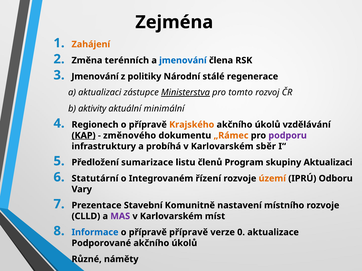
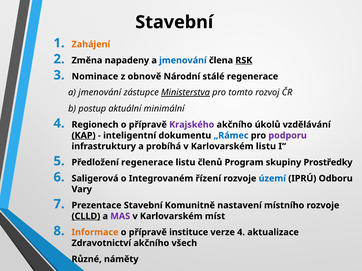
Zejména at (174, 22): Zejména -> Stavební
terénních: terénních -> napadeny
RSK underline: none -> present
Jmenování at (95, 77): Jmenování -> Nominace
politiky: politiky -> obnově
aktualizaci at (100, 93): aktualizaci -> jmenování
aktivity: aktivity -> postup
Krajského colour: orange -> purple
změnového: změnového -> inteligentní
„Rámec colour: orange -> blue
Karlovarském sběr: sběr -> listu
Předložení sumarizace: sumarizace -> regenerace
skupiny Aktualizaci: Aktualizaci -> Prostředky
Statutární: Statutární -> Saligerová
území colour: orange -> blue
CLLD underline: none -> present
Informace colour: blue -> orange
přípravě přípravě: přípravě -> instituce
verze 0: 0 -> 4
Podporované: Podporované -> Zdravotnictví
úkolů at (184, 244): úkolů -> všech
